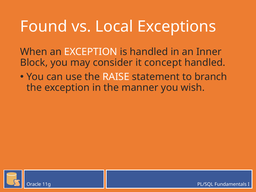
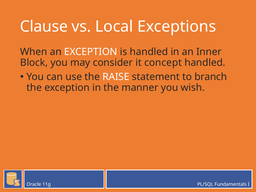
Found: Found -> Clause
